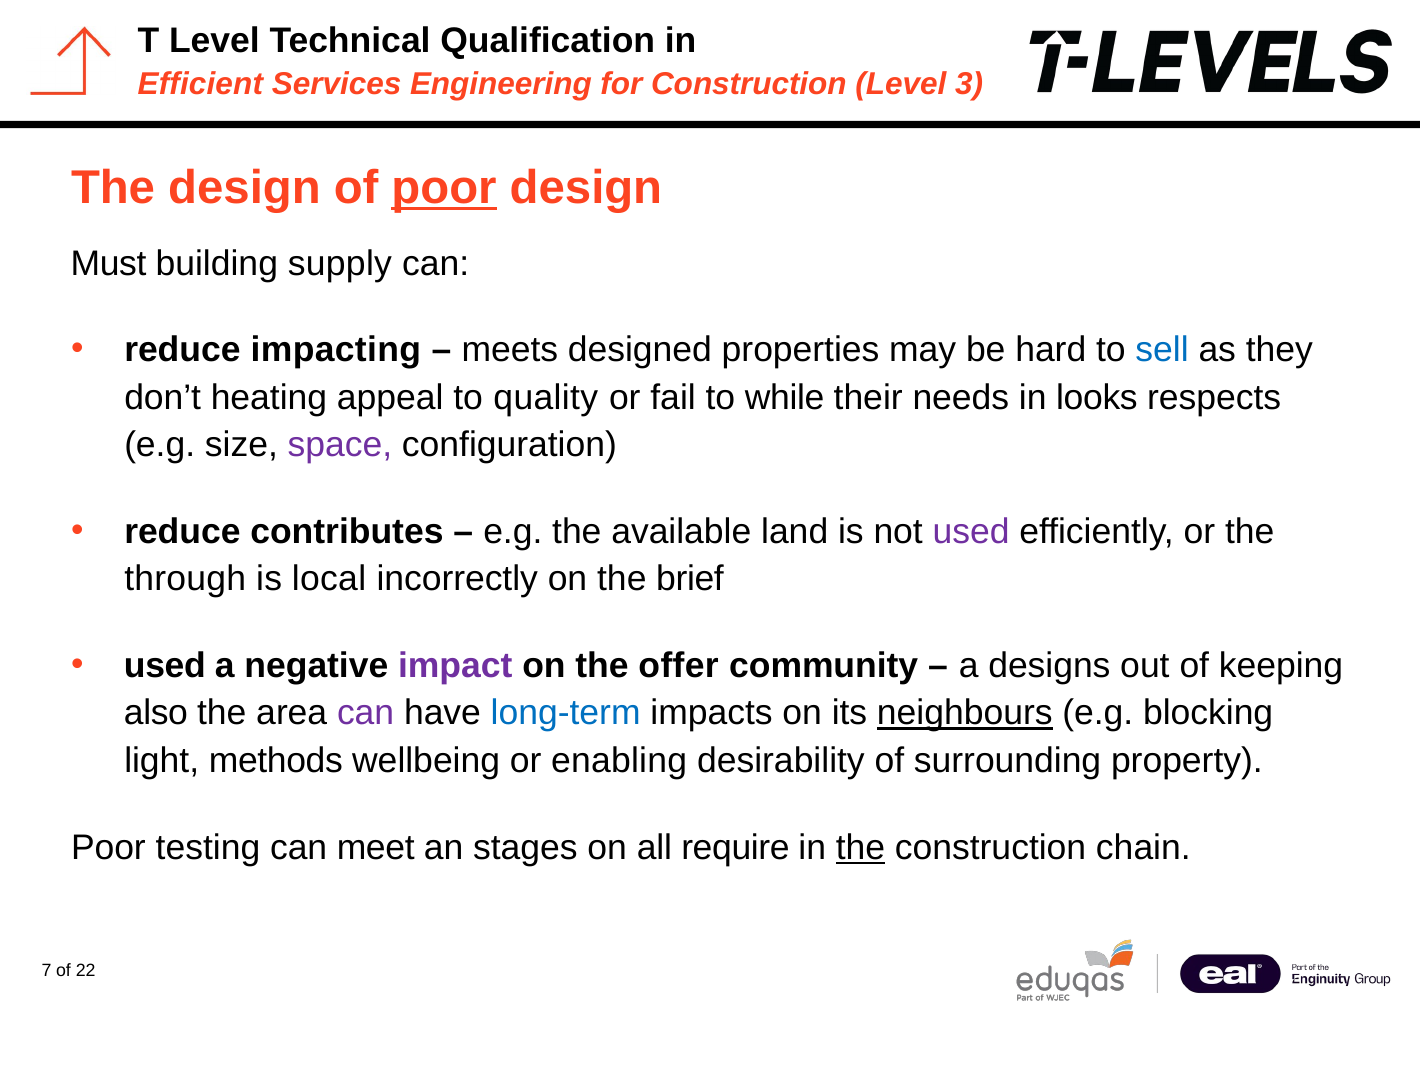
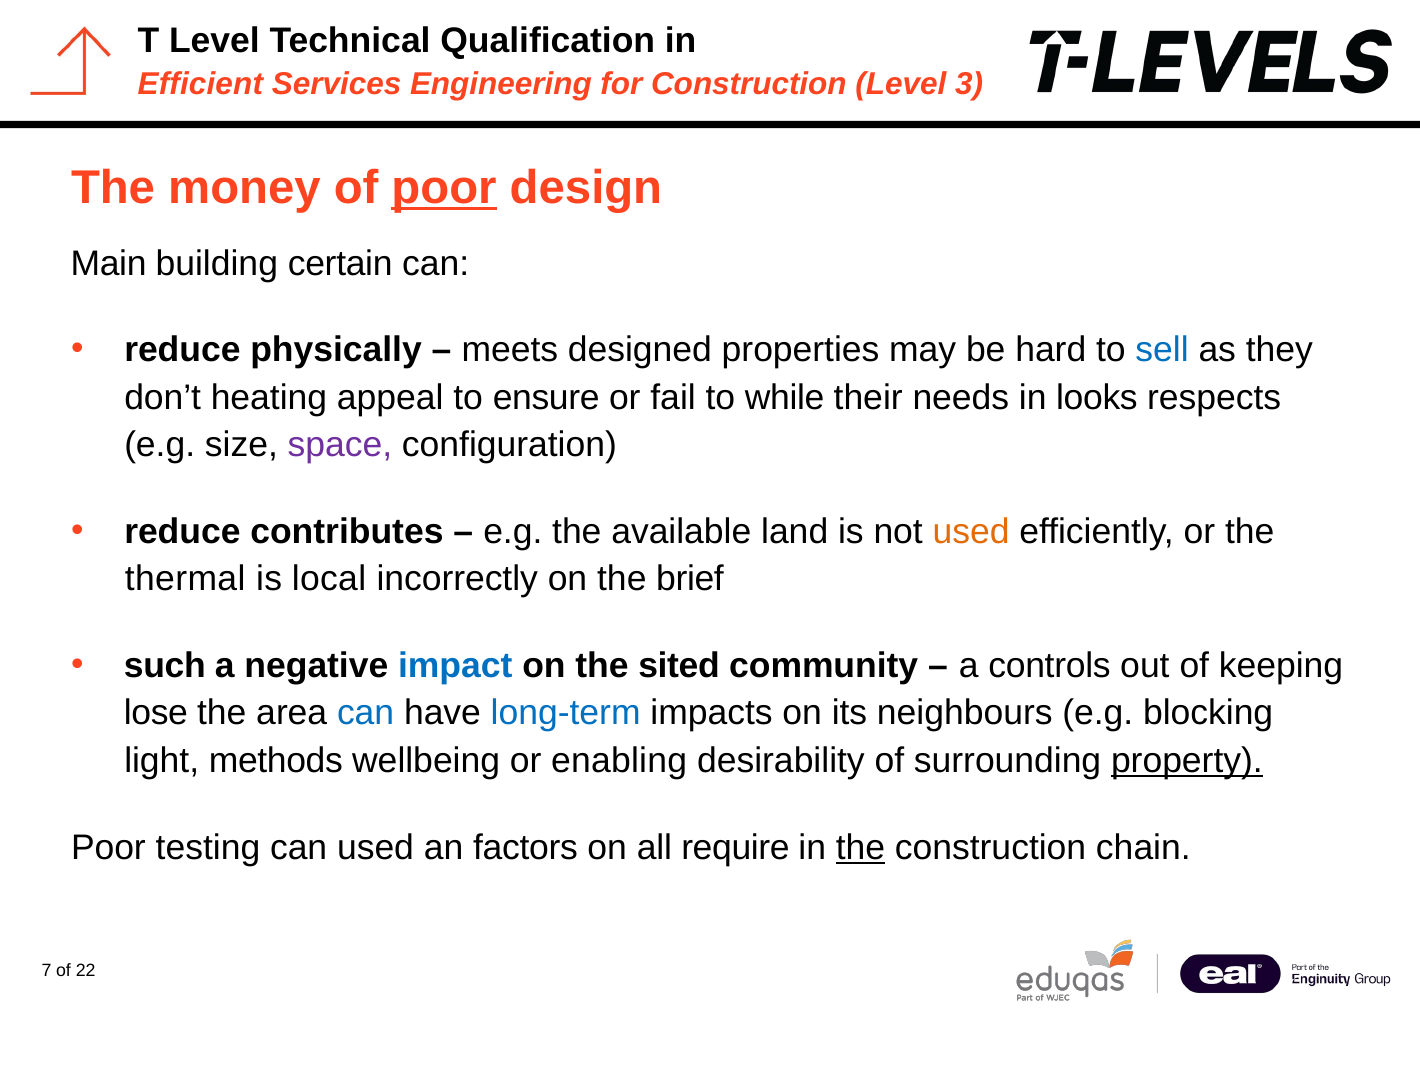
The design: design -> money
Must: Must -> Main
supply: supply -> certain
impacting: impacting -> physically
quality: quality -> ensure
used at (971, 532) colour: purple -> orange
through: through -> thermal
used at (165, 666): used -> such
impact colour: purple -> blue
offer: offer -> sited
designs: designs -> controls
also: also -> lose
can at (366, 713) colour: purple -> blue
neighbours underline: present -> none
property underline: none -> present
can meet: meet -> used
stages: stages -> factors
